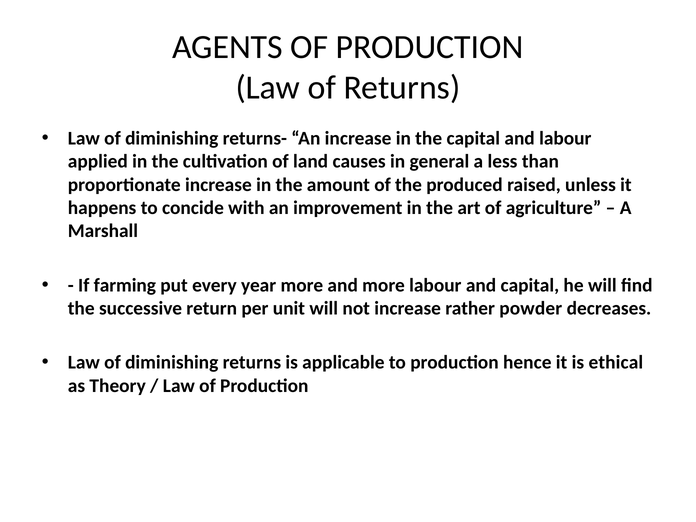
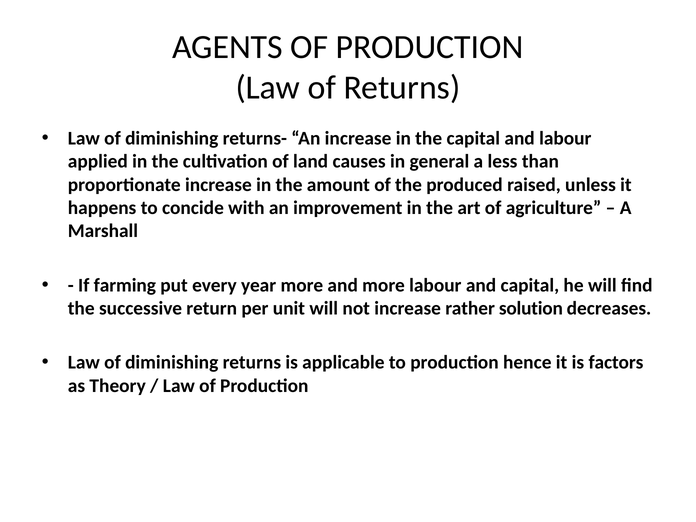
powder: powder -> solution
ethical: ethical -> factors
